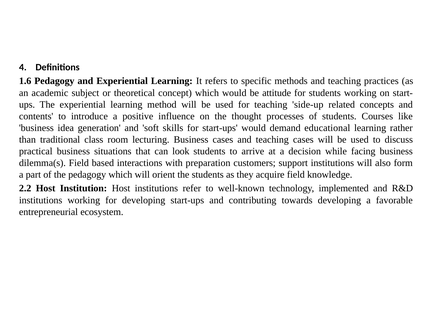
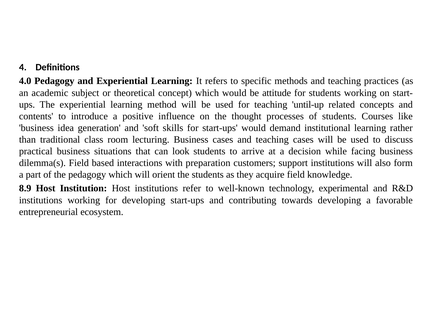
1.6: 1.6 -> 4.0
side-up: side-up -> until-up
educational: educational -> institutional
2.2: 2.2 -> 8.9
implemented: implemented -> experimental
